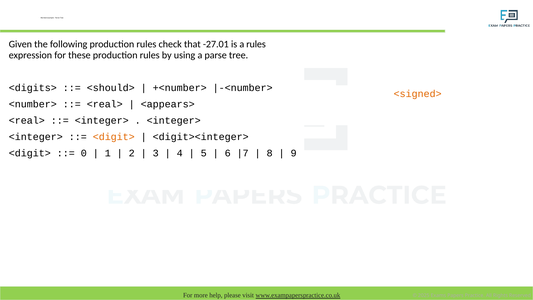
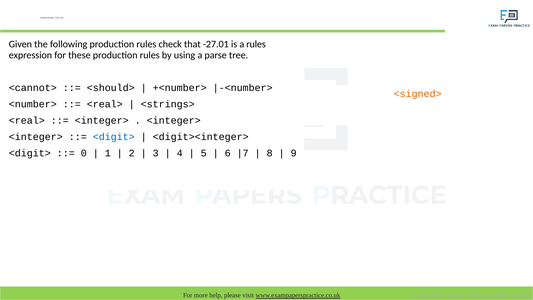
<digits>: <digits> -> <cannot>
<appears>: <appears> -> <strings>
<digit> at (114, 137) colour: orange -> blue
